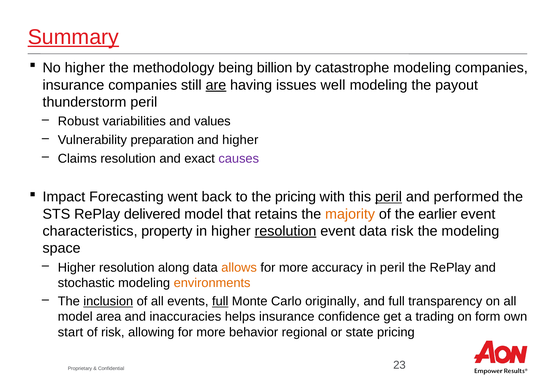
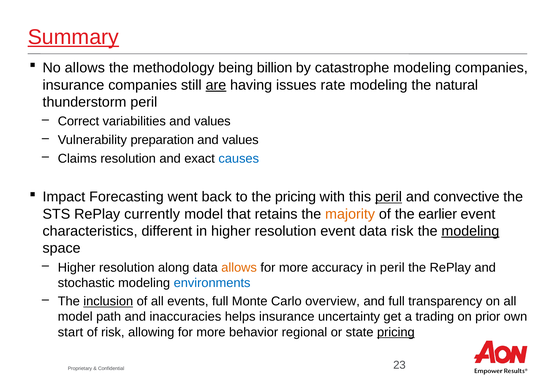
No higher: higher -> allows
well: well -> rate
payout: payout -> natural
Robust: Robust -> Correct
higher at (240, 140): higher -> values
causes colour: purple -> blue
performed: performed -> convective
delivered: delivered -> currently
property: property -> different
resolution at (286, 231) underline: present -> none
modeling at (470, 231) underline: none -> present
environments colour: orange -> blue
full at (220, 302) underline: present -> none
originally: originally -> overview
area: area -> path
confidence: confidence -> uncertainty
form: form -> prior
pricing at (396, 332) underline: none -> present
